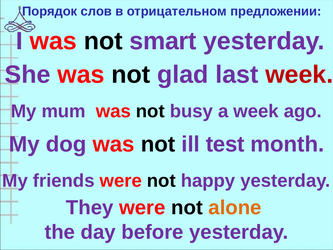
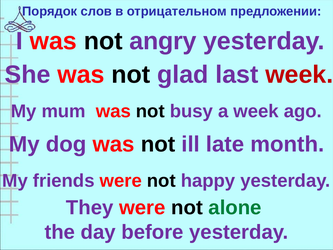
smart: smart -> angry
test: test -> late
alone colour: orange -> green
